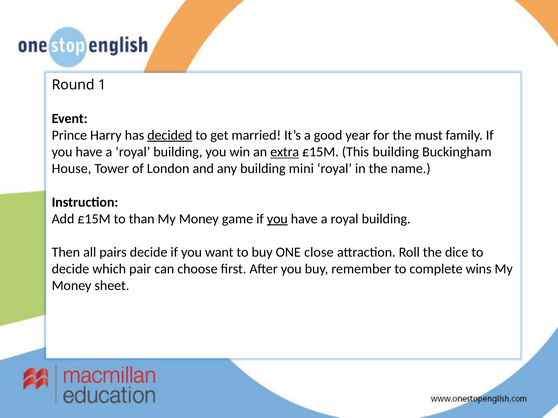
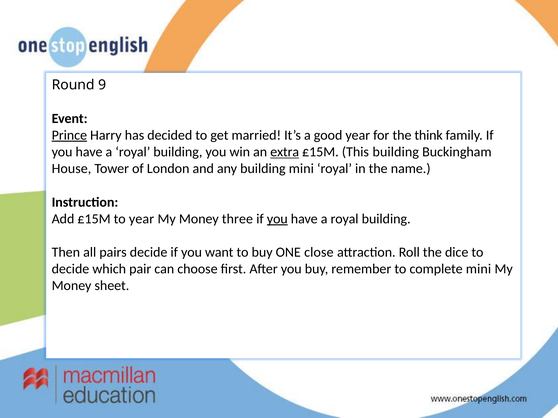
1: 1 -> 9
Prince underline: none -> present
decided underline: present -> none
must: must -> think
to than: than -> year
game: game -> three
complete wins: wins -> mini
